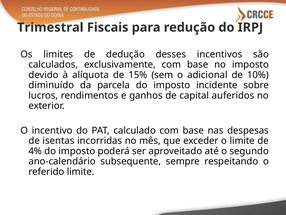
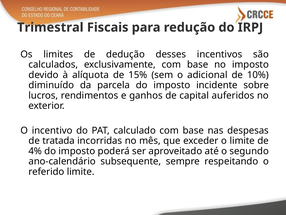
isentas: isentas -> tratada
